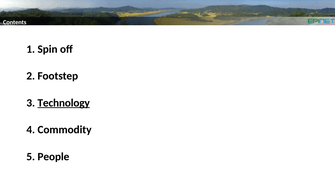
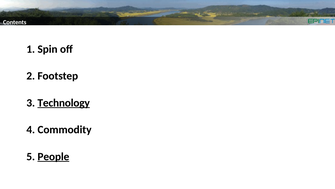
People underline: none -> present
